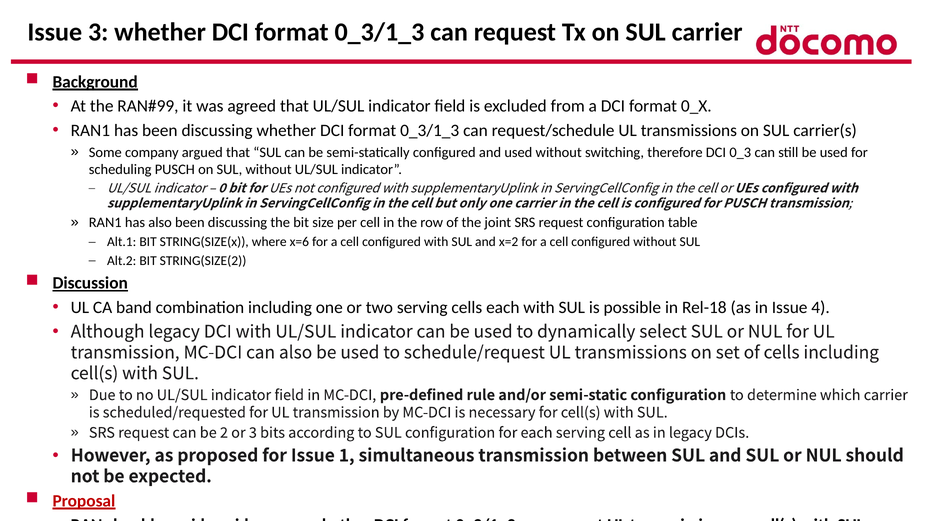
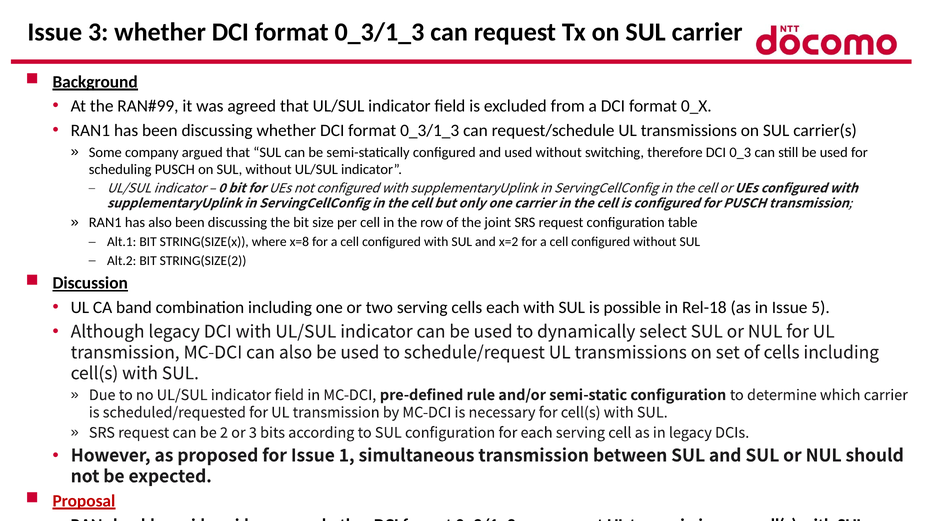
x=6: x=6 -> x=8
4: 4 -> 5
